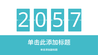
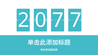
0 5: 5 -> 7
